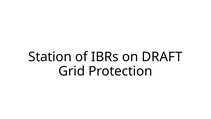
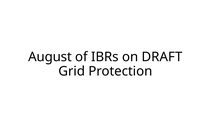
Station: Station -> August
